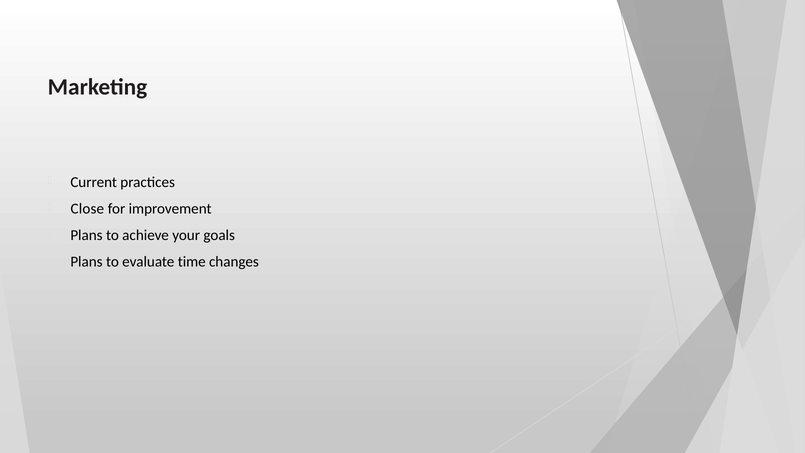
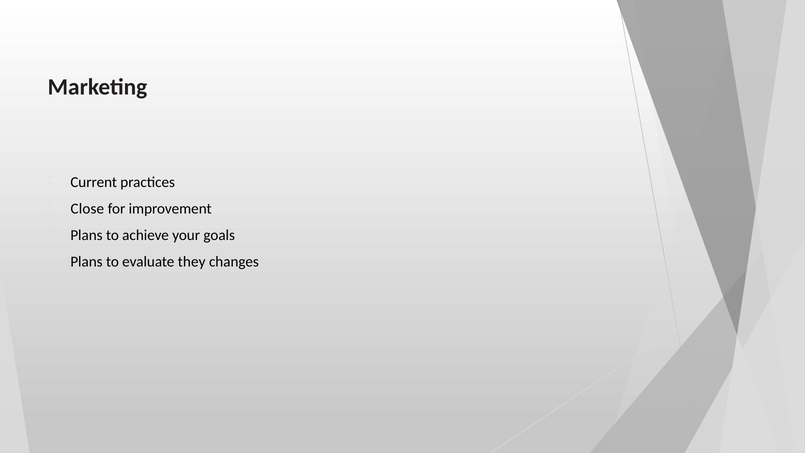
time: time -> they
